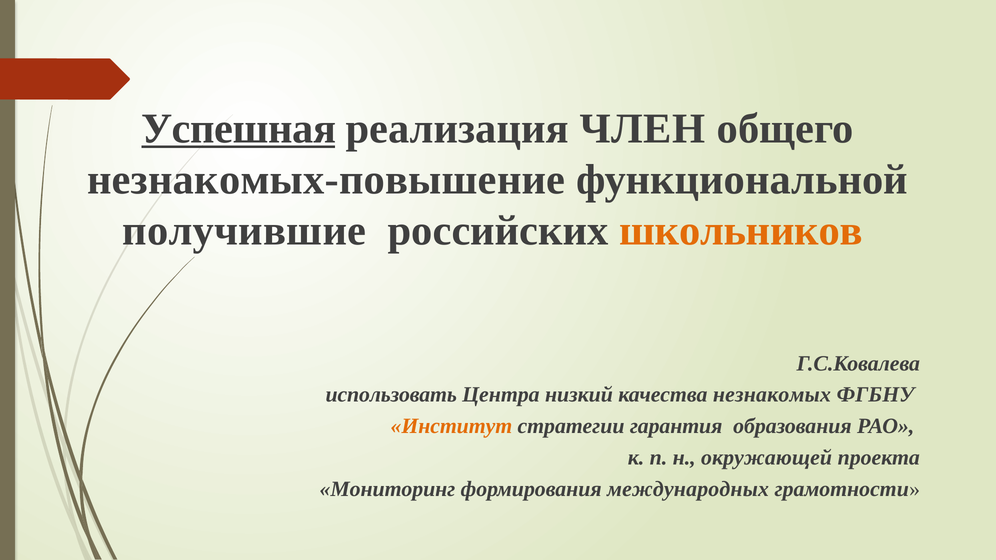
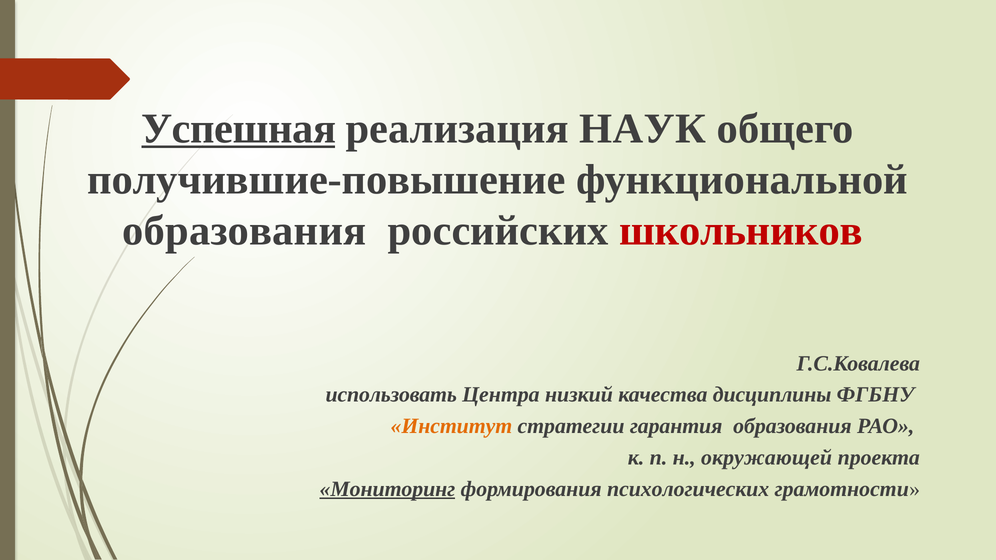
ЧЛЕН: ЧЛЕН -> НАУК
незнакомых-повышение: незнакомых-повышение -> получившие-повышение
получившие at (244, 231): получившие -> образования
школьников colour: orange -> red
незнакомых: незнакомых -> дисциплины
Мониторинг underline: none -> present
международных: международных -> психологических
